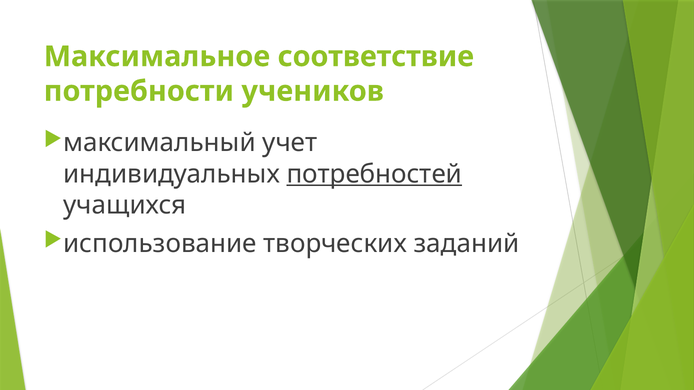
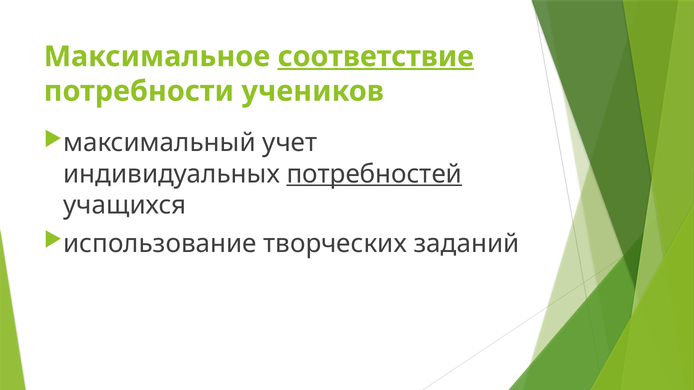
соответствие underline: none -> present
